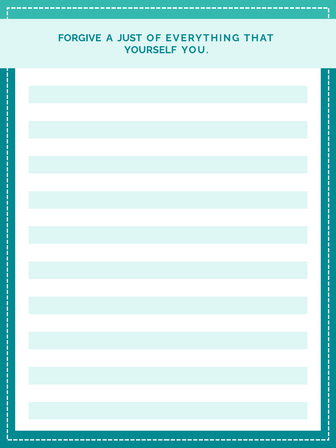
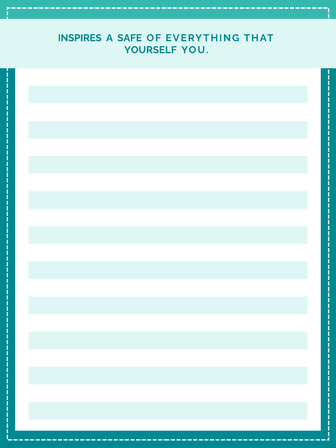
FORGIVE: FORGIVE -> INSPIRES
JUST: JUST -> SAFE
